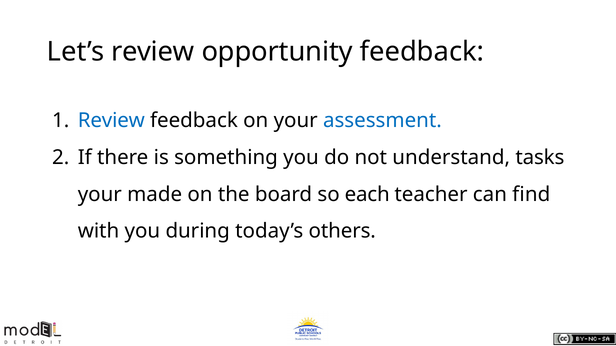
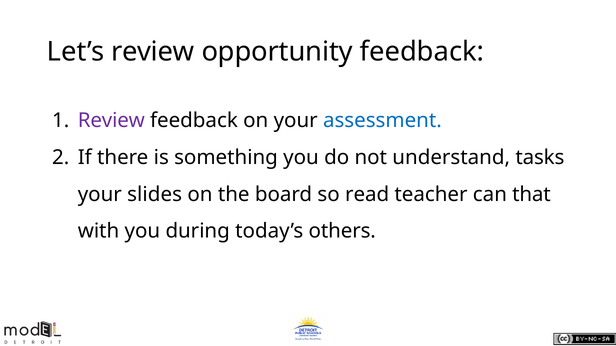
Review at (111, 121) colour: blue -> purple
made: made -> slides
each: each -> read
find: find -> that
